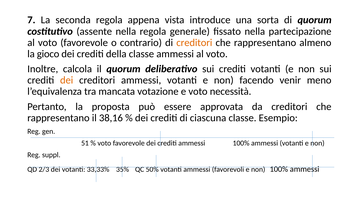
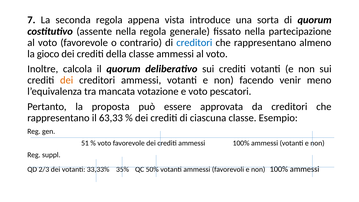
creditori at (194, 43) colour: orange -> blue
necessità: necessità -> pescatori
38,16: 38,16 -> 63,33
